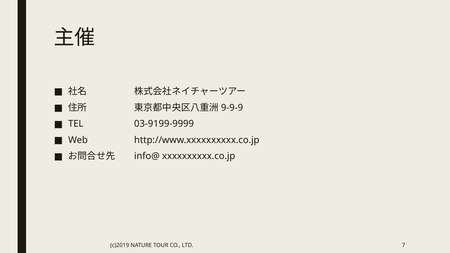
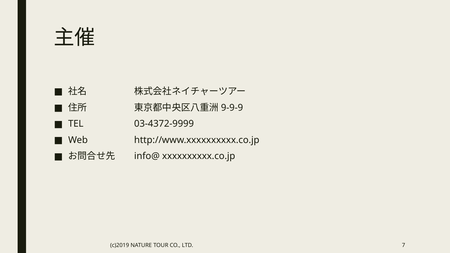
03-9199-9999: 03-9199-9999 -> 03-4372-9999
